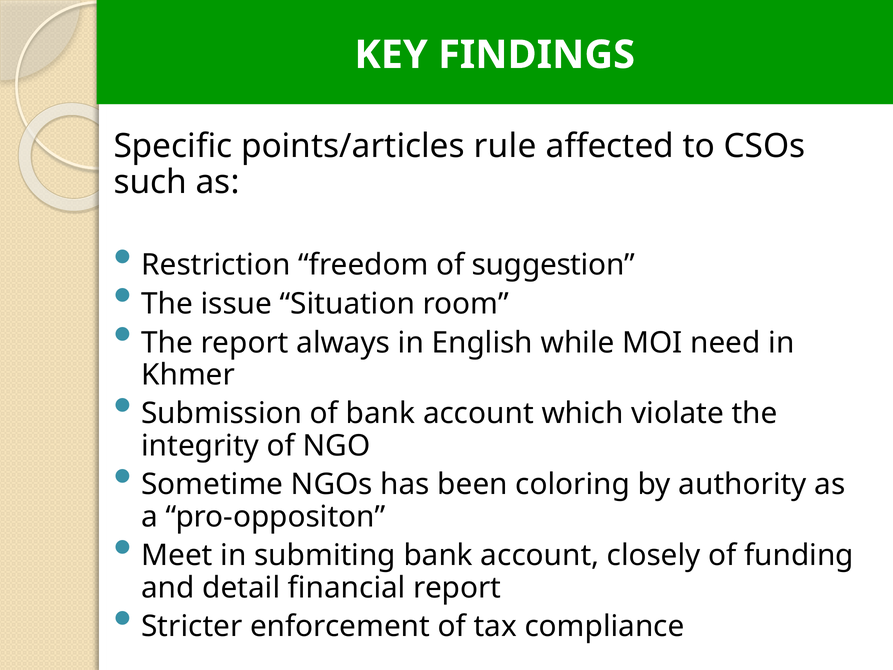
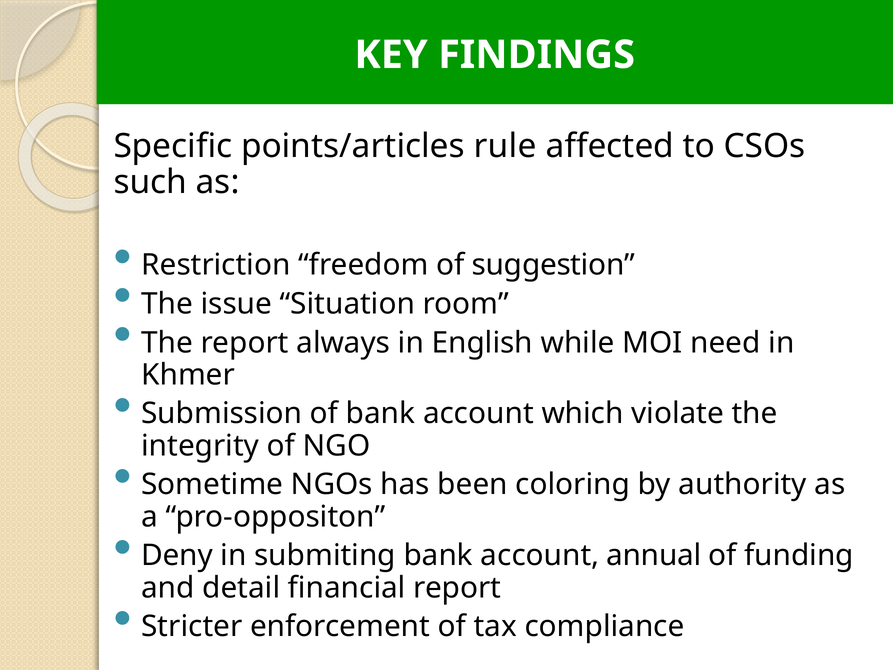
Meet: Meet -> Deny
closely: closely -> annual
